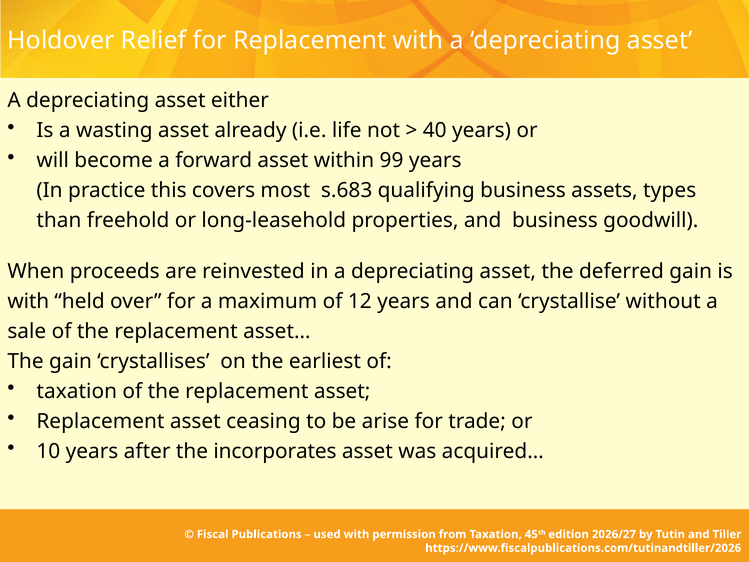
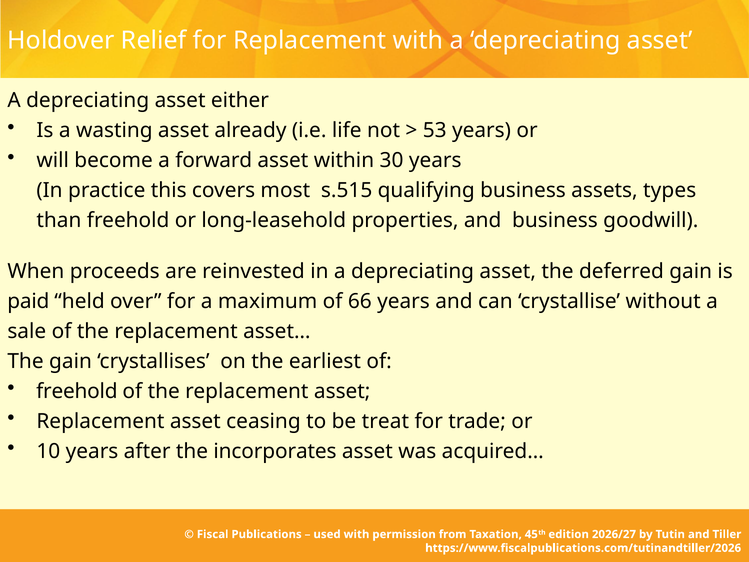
40: 40 -> 53
99: 99 -> 30
s.683: s.683 -> s.515
with at (28, 301): with -> paid
12: 12 -> 66
taxation at (77, 391): taxation -> freehold
arise: arise -> treat
